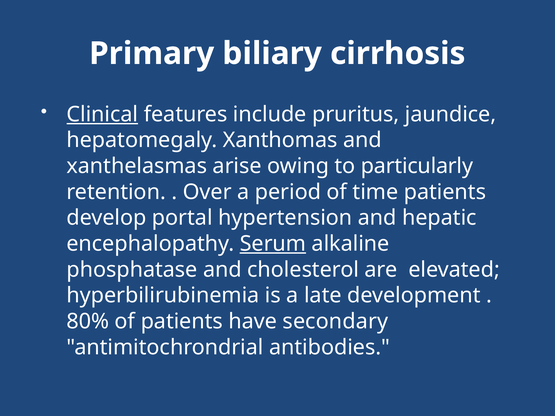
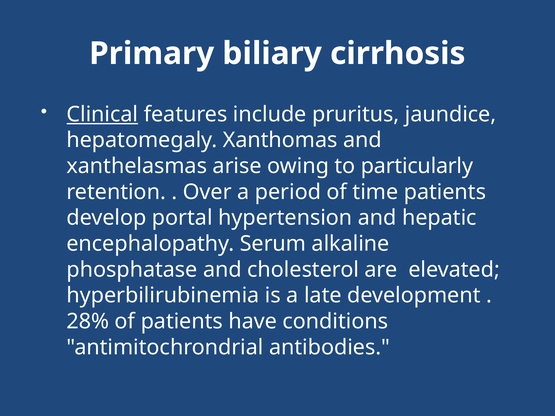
Serum underline: present -> none
80%: 80% -> 28%
secondary: secondary -> conditions
